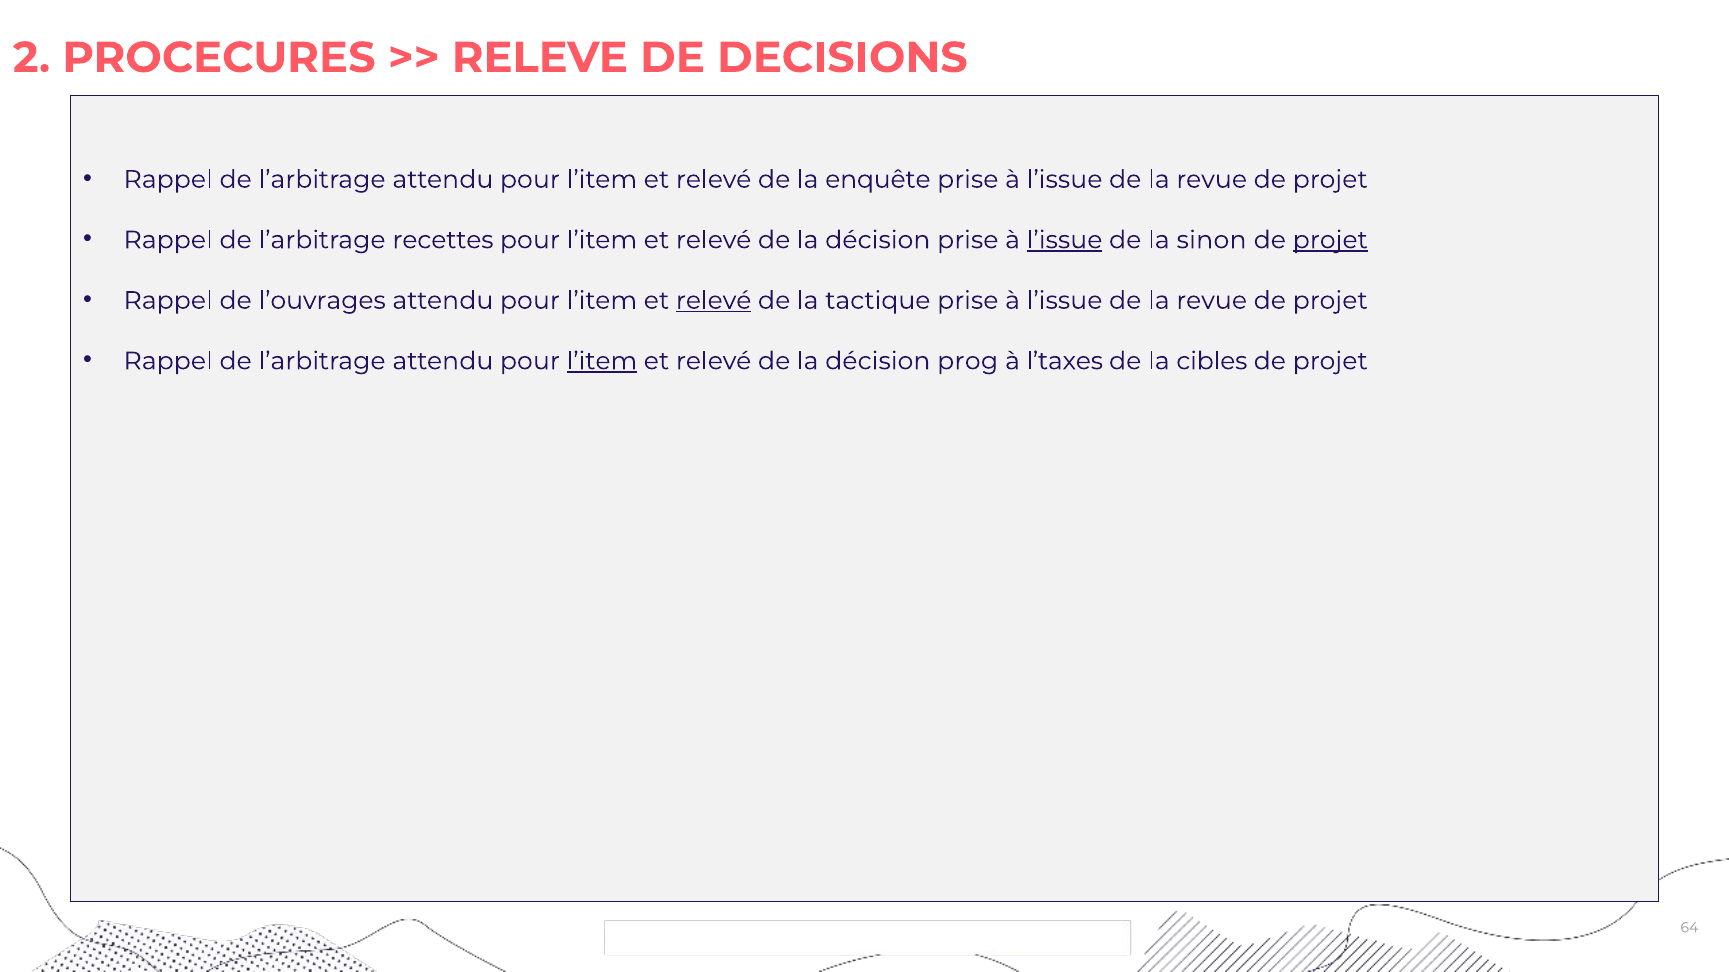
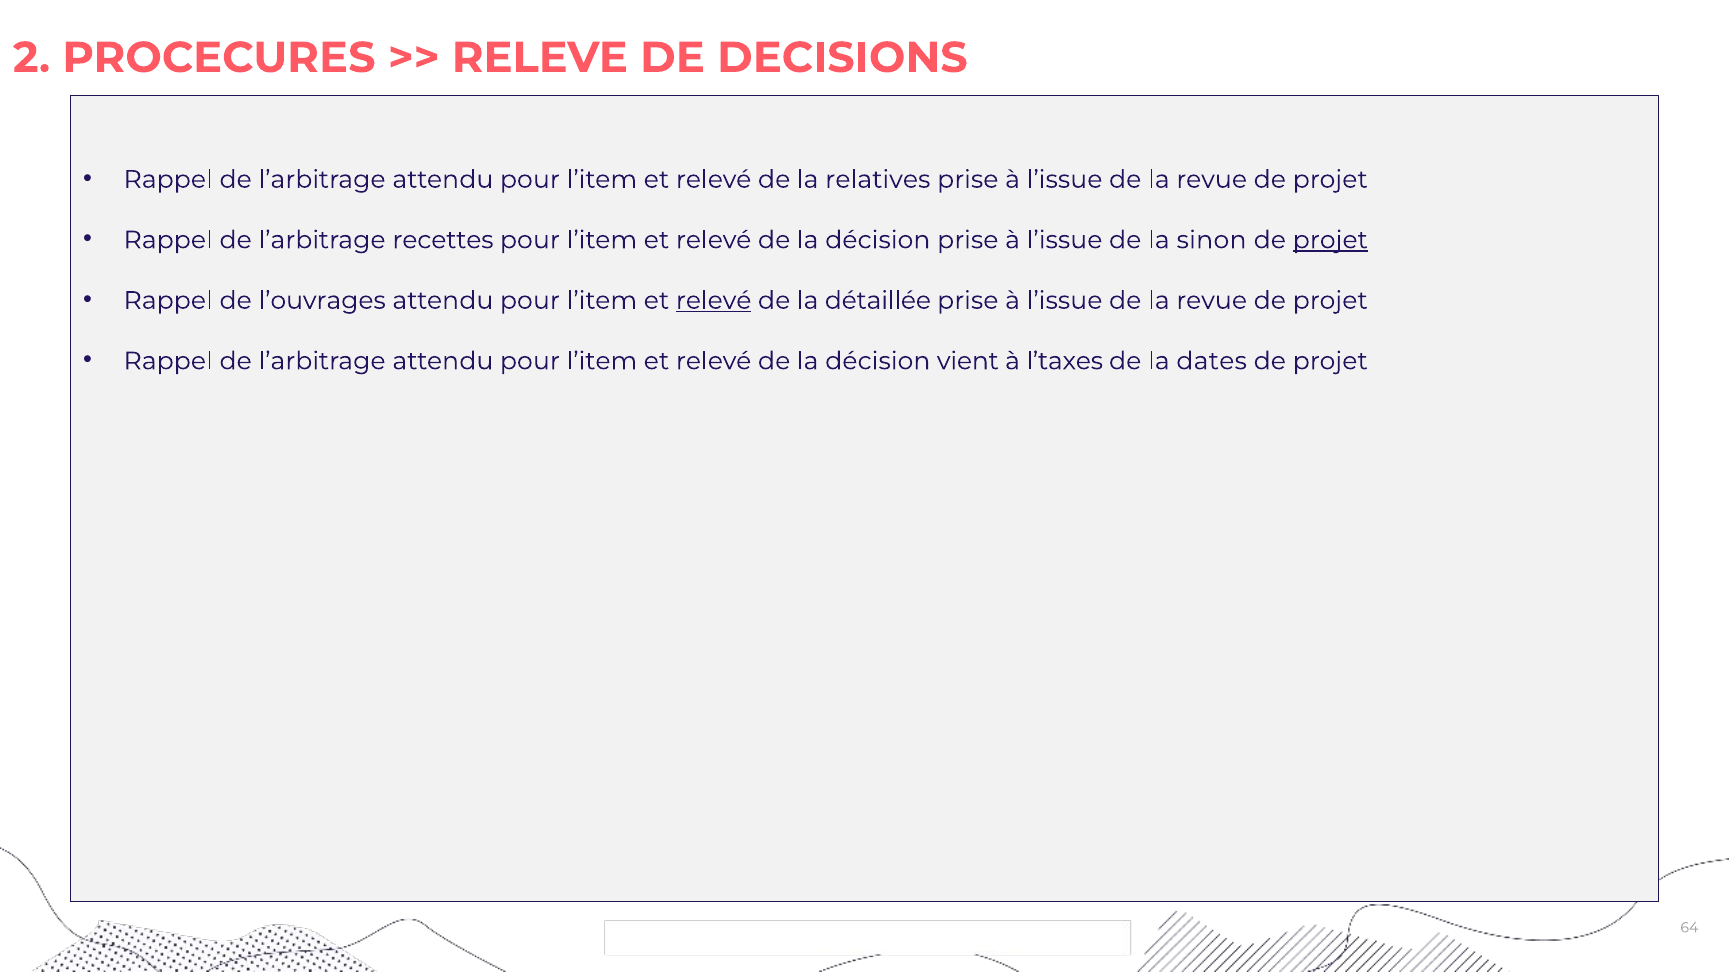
enquête: enquête -> relatives
l’issue at (1065, 240) underline: present -> none
tactique: tactique -> détaillée
l’item at (602, 361) underline: present -> none
prog: prog -> vient
cibles: cibles -> dates
